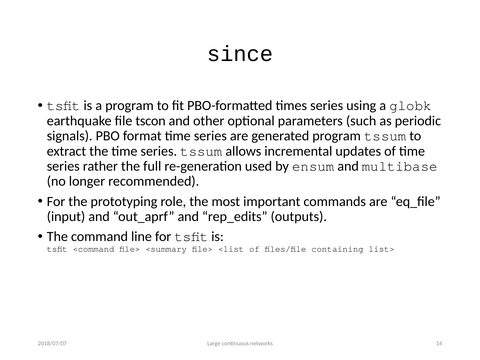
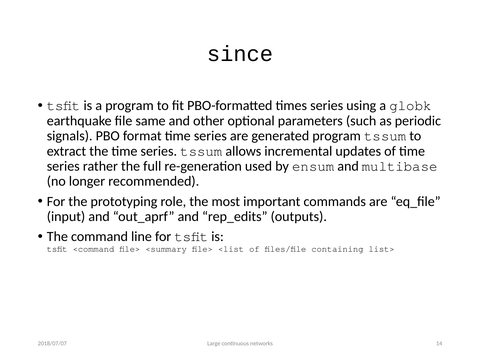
tscon: tscon -> same
